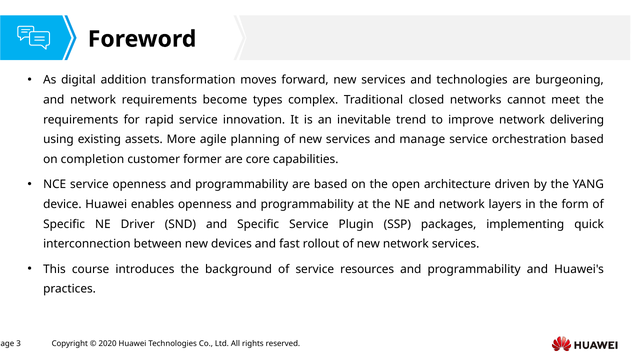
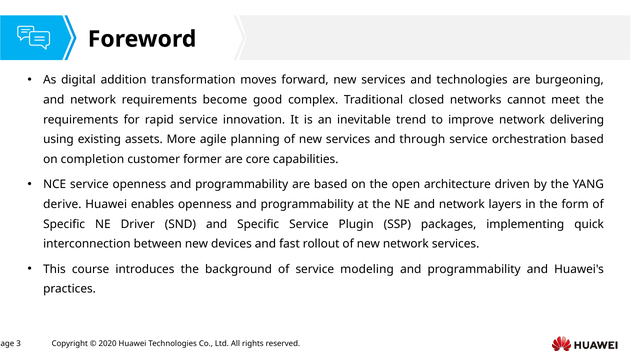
types: types -> good
manage: manage -> through
device: device -> derive
resources: resources -> modeling
